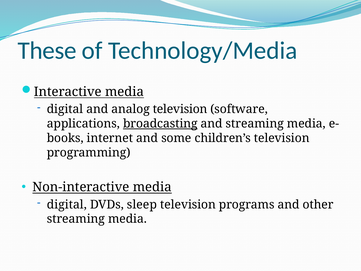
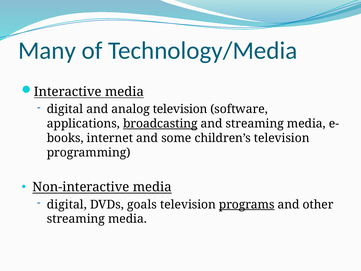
These: These -> Many
sleep: sleep -> goals
programs underline: none -> present
